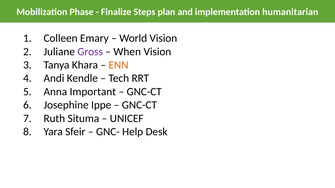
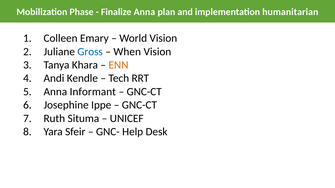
Finalize Steps: Steps -> Anna
Gross colour: purple -> blue
Important: Important -> Informant
